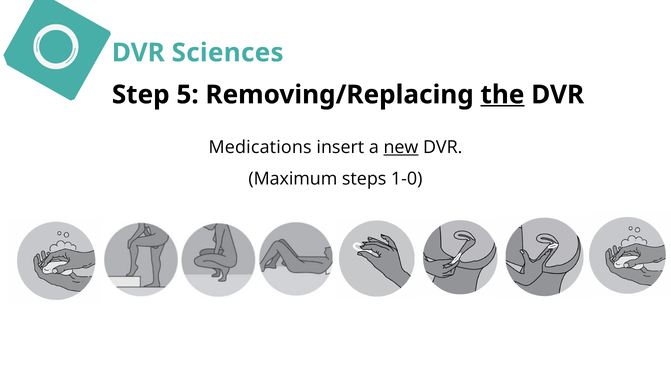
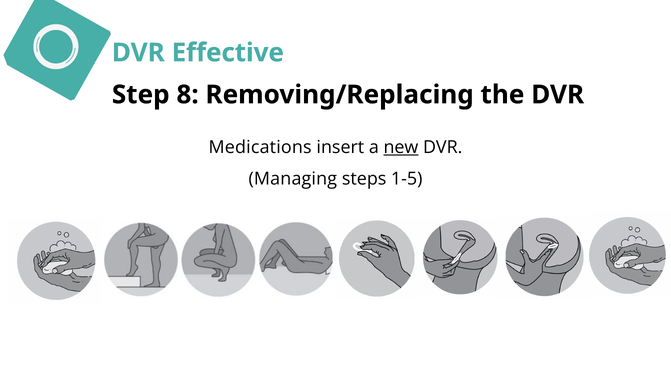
Sciences: Sciences -> Effective
5: 5 -> 8
the underline: present -> none
Maximum: Maximum -> Managing
1-0: 1-0 -> 1-5
